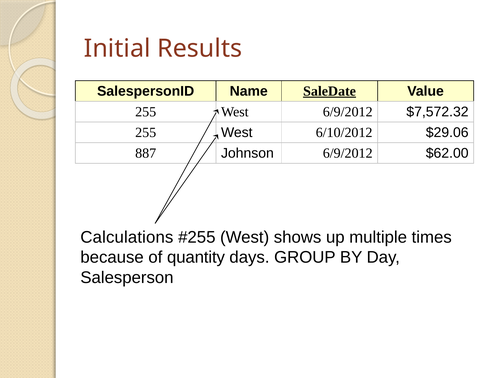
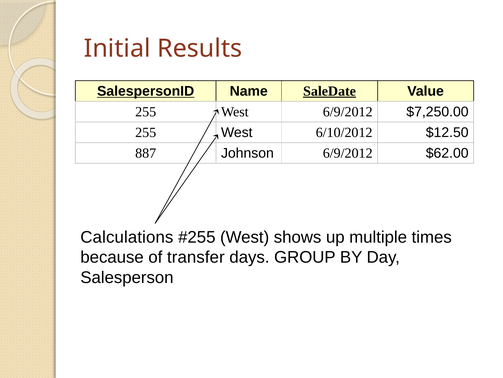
SalespersonID underline: none -> present
$7,572.32: $7,572.32 -> $7,250.00
$29.06: $29.06 -> $12.50
quantity: quantity -> transfer
